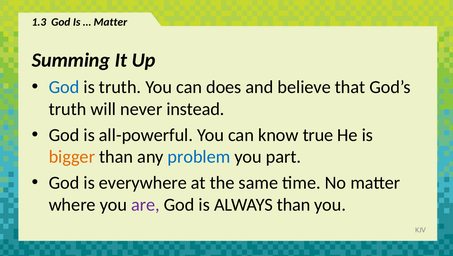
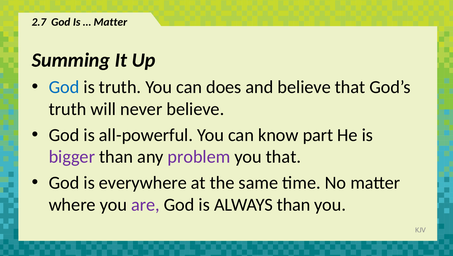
1.3: 1.3 -> 2.7
never instead: instead -> believe
true: true -> part
bigger colour: orange -> purple
problem colour: blue -> purple
you part: part -> that
